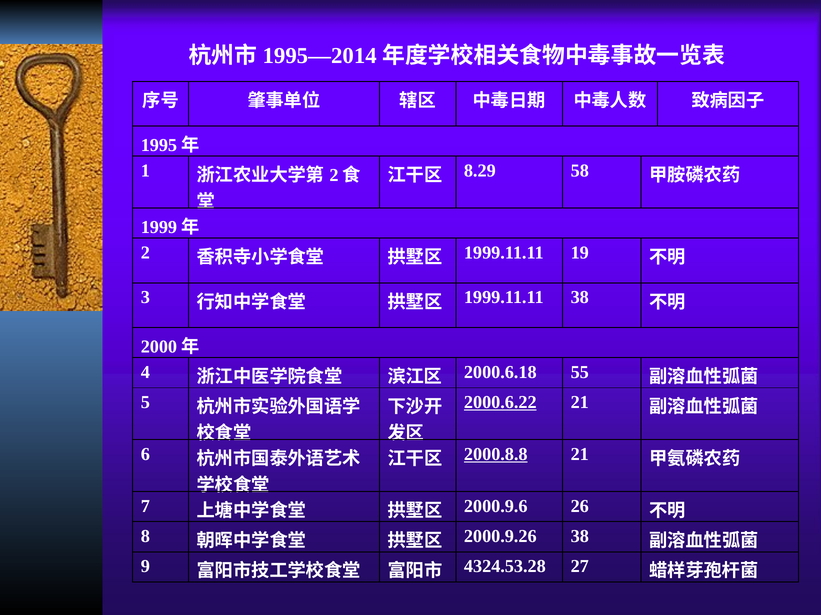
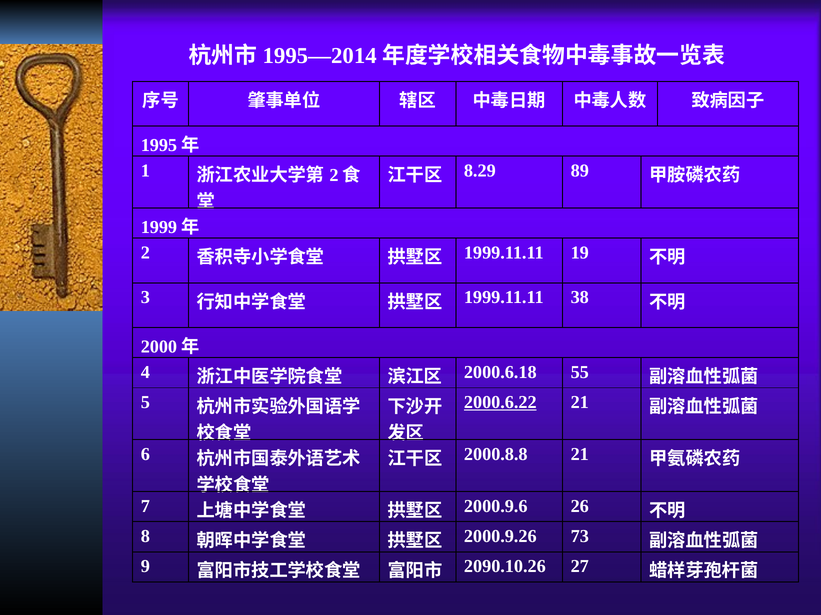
58: 58 -> 89
2000.8.8 underline: present -> none
2000.9.26 38: 38 -> 73
4324.53.28: 4324.53.28 -> 2090.10.26
